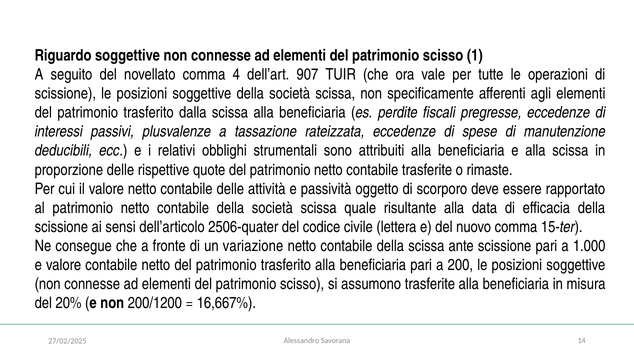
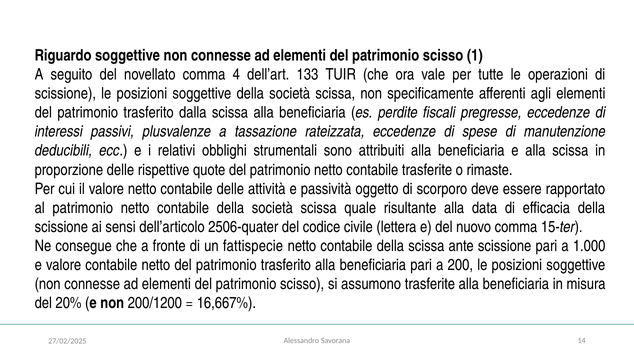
907: 907 -> 133
variazione: variazione -> fattispecie
